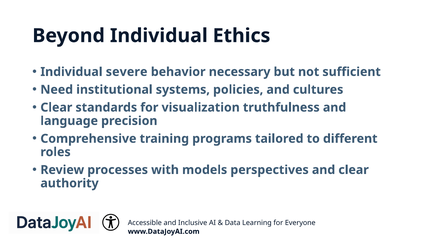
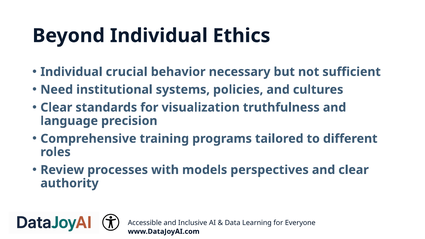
severe: severe -> crucial
